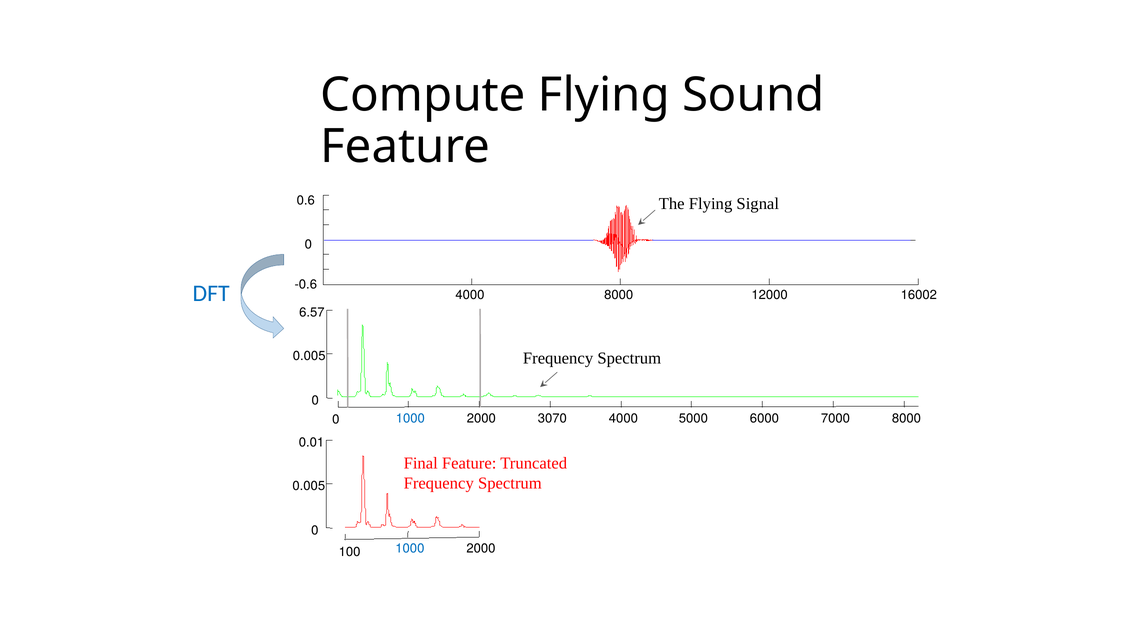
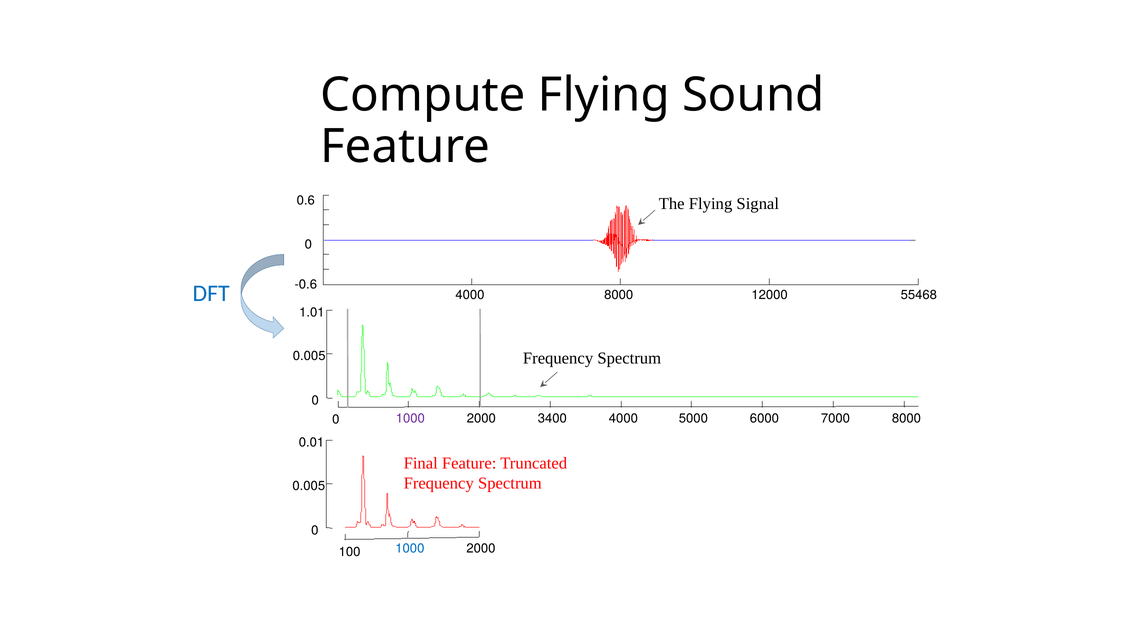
16002: 16002 -> 55468
6.57: 6.57 -> 1.01
1000 at (410, 418) colour: blue -> purple
3070: 3070 -> 3400
